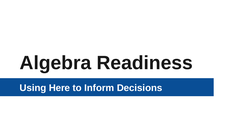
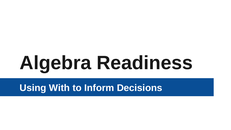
Here: Here -> With
